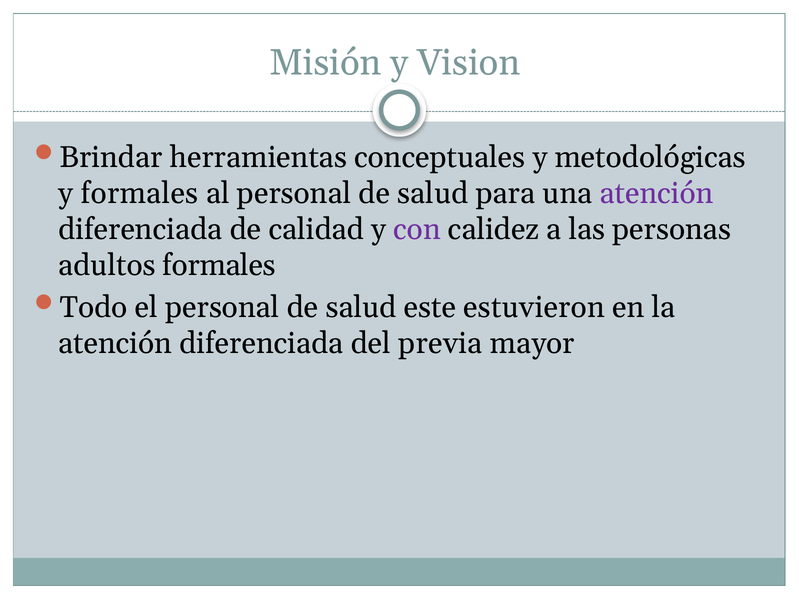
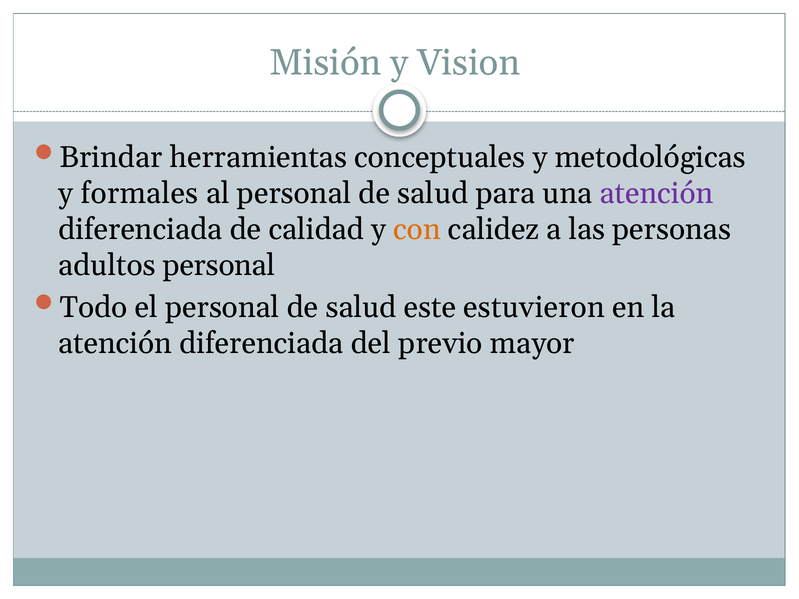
con colour: purple -> orange
adultos formales: formales -> personal
previa: previa -> previo
